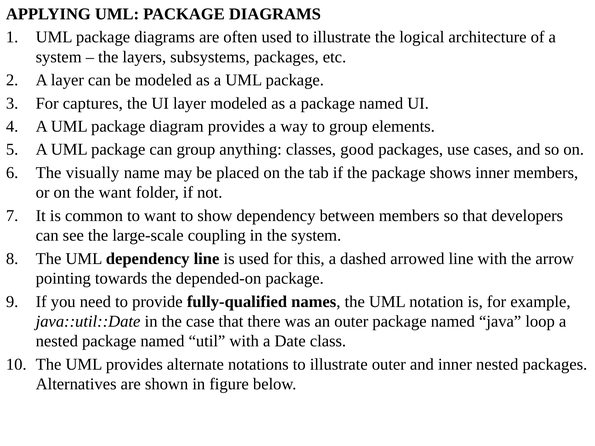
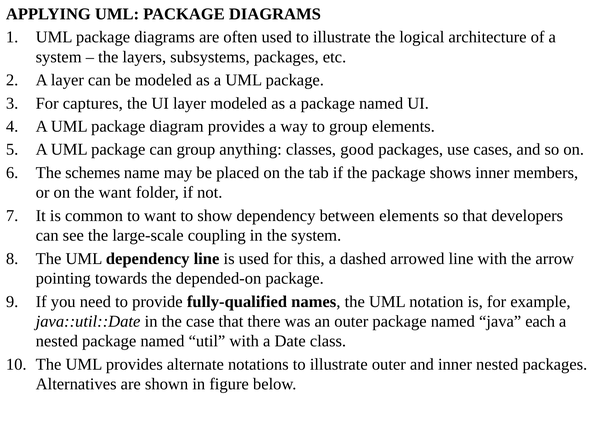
visually: visually -> schemes
between members: members -> elements
loop: loop -> each
